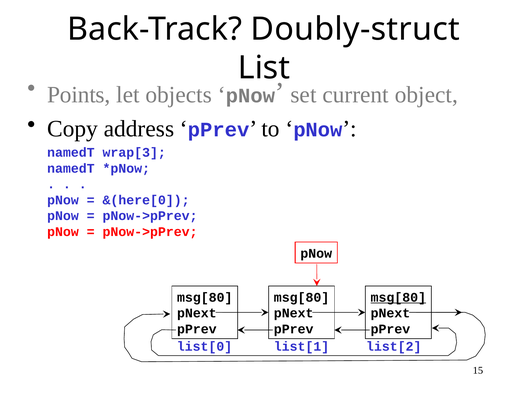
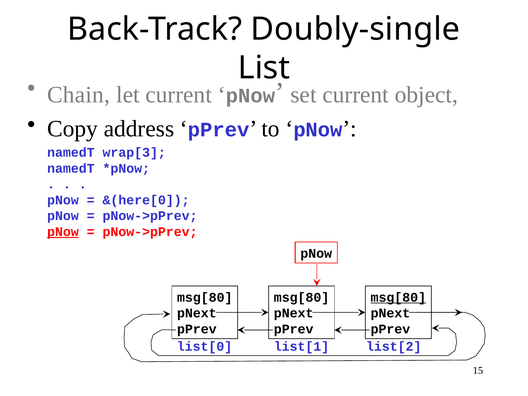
Doubly-struct: Doubly-struct -> Doubly-single
Points: Points -> Chain
let objects: objects -> current
pNow at (63, 232) underline: none -> present
